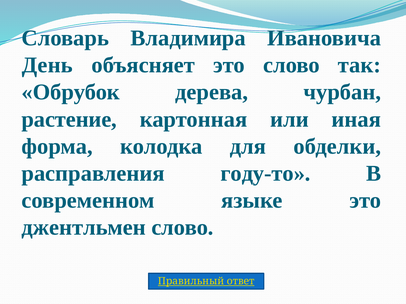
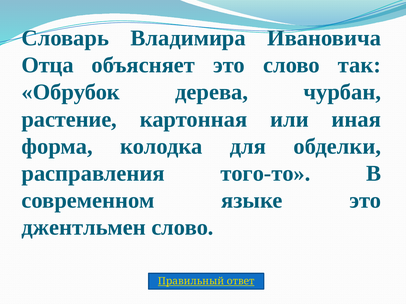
День: День -> Отца
году-то: году-то -> того-то
